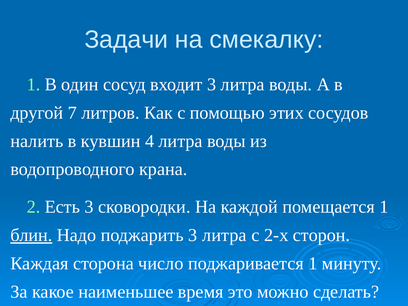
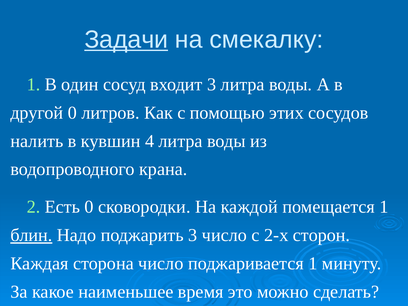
Задачи underline: none -> present
другой 7: 7 -> 0
Есть 3: 3 -> 0
поджарить 3 литра: литра -> число
